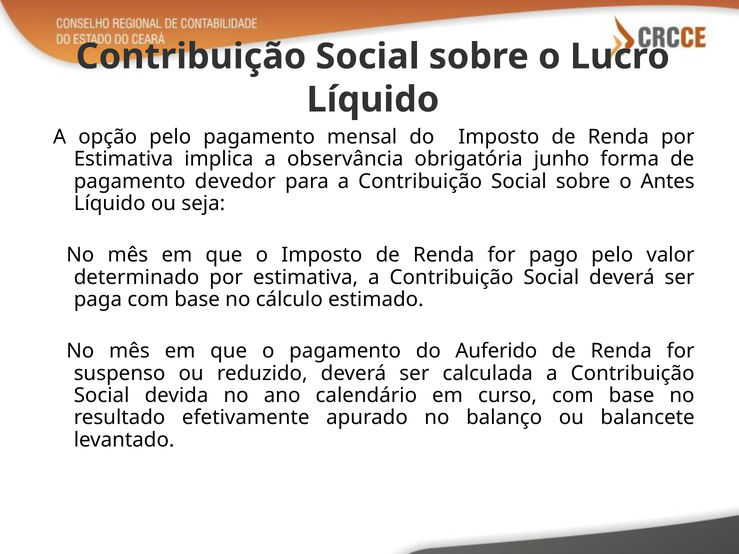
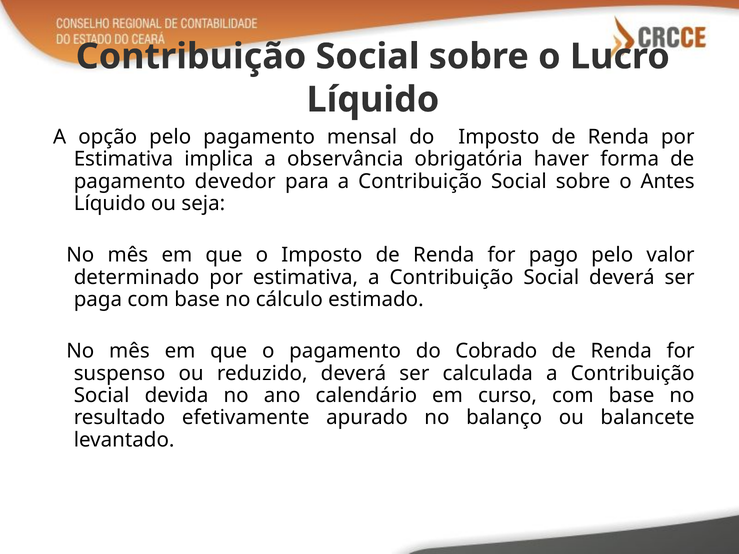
junho: junho -> haver
Auferido: Auferido -> Cobrado
